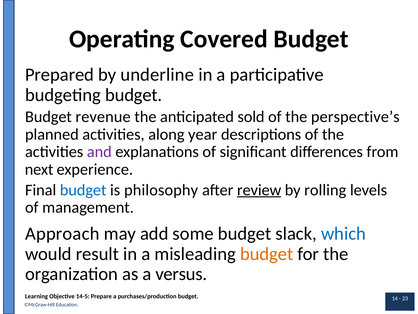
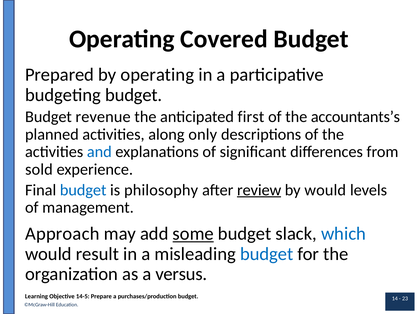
by underline: underline -> operating
sold: sold -> first
perspective’s: perspective’s -> accountants’s
year: year -> only
and colour: purple -> blue
next: next -> sold
by rolling: rolling -> would
some underline: none -> present
budget at (267, 254) colour: orange -> blue
